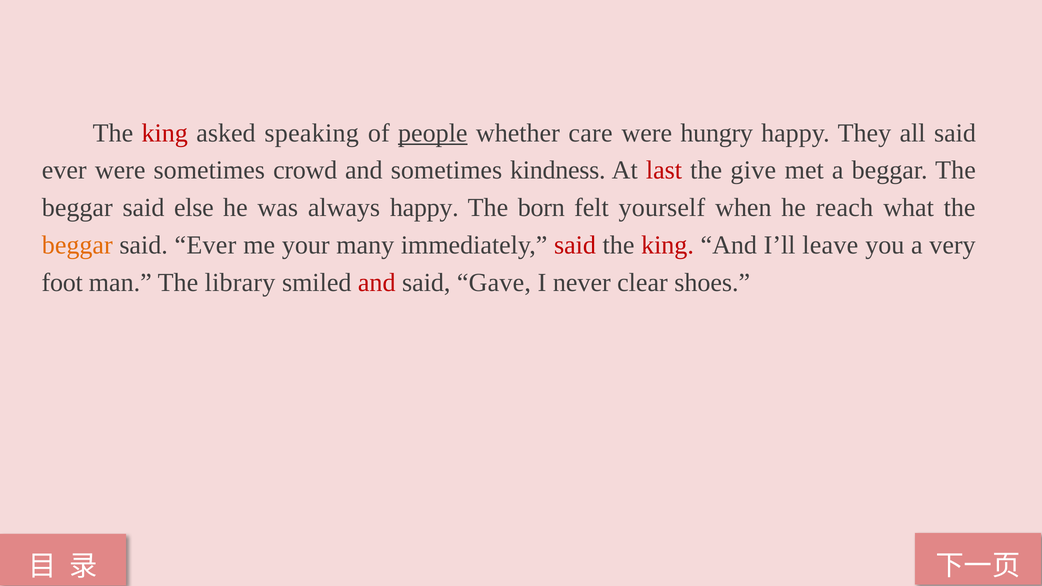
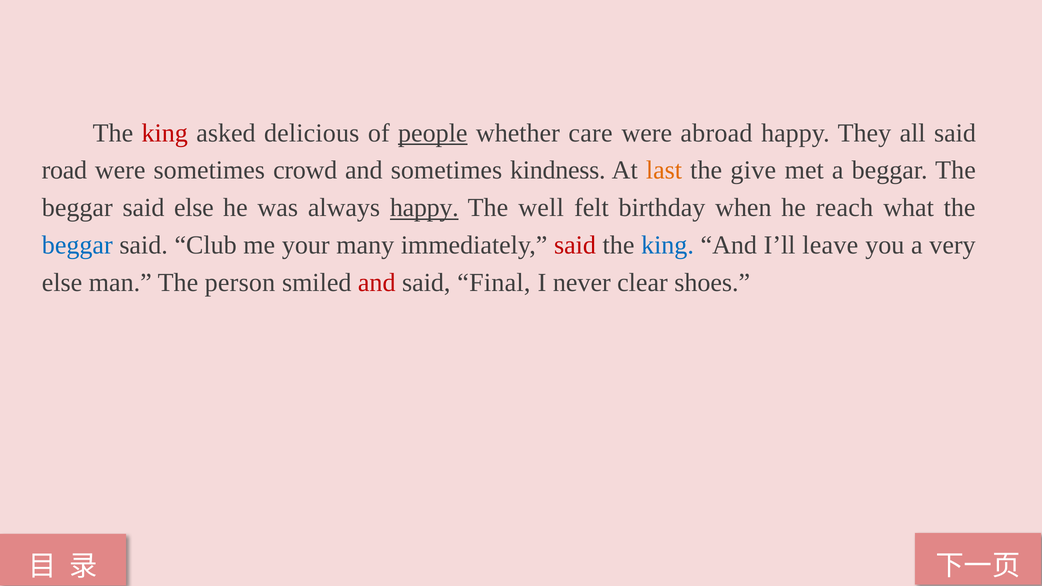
speaking: speaking -> delicious
hungry: hungry -> abroad
ever at (64, 170): ever -> road
last colour: red -> orange
happy at (424, 208) underline: none -> present
born: born -> well
yourself: yourself -> birthday
beggar at (77, 245) colour: orange -> blue
Ever at (205, 245): Ever -> Club
king at (668, 245) colour: red -> blue
foot at (62, 283): foot -> else
library: library -> person
Gave: Gave -> Final
